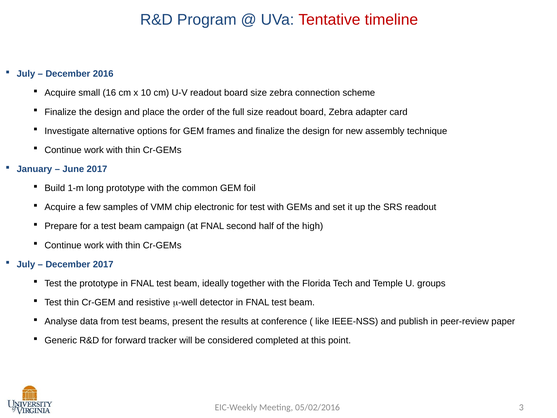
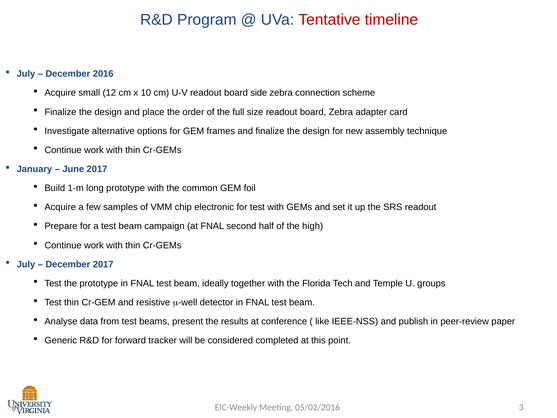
16: 16 -> 12
board size: size -> side
